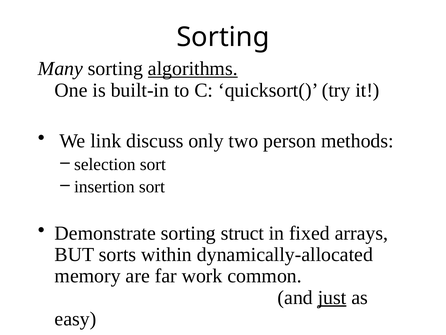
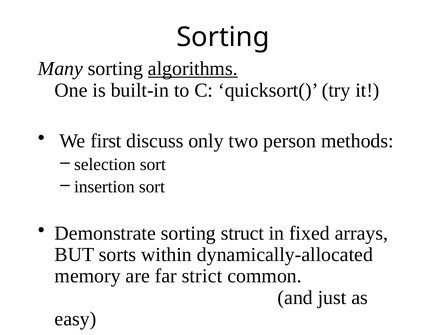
link: link -> first
work: work -> strict
just underline: present -> none
